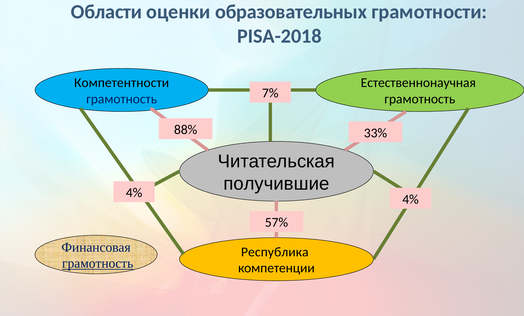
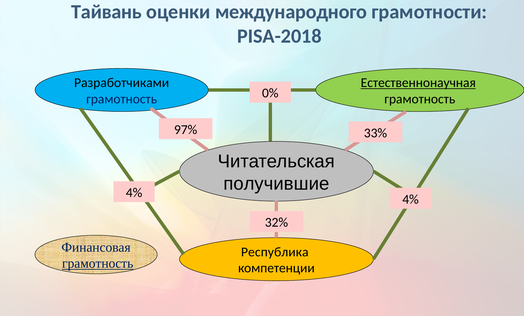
Области: Области -> Тайвань
образовательных: образовательных -> международного
Компетентности: Компетентности -> Разработчиками
Естественнонаучная underline: none -> present
7%: 7% -> 0%
88%: 88% -> 97%
57%: 57% -> 32%
